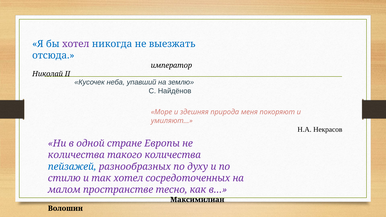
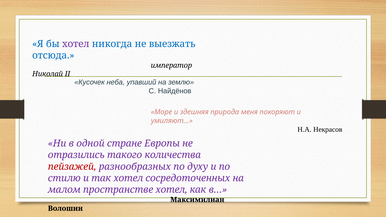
количества at (76, 155): количества -> отразились
пейзажей colour: blue -> red
пространстве тесно: тесно -> хотел
